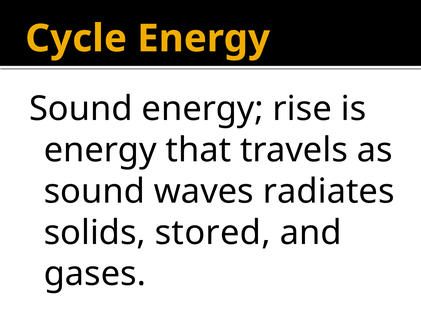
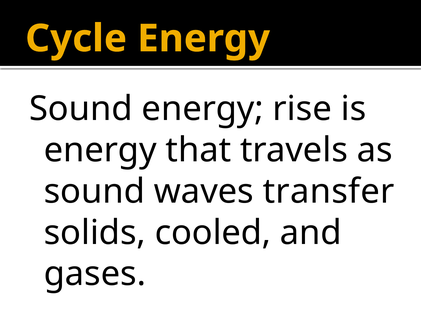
radiates: radiates -> transfer
stored: stored -> cooled
